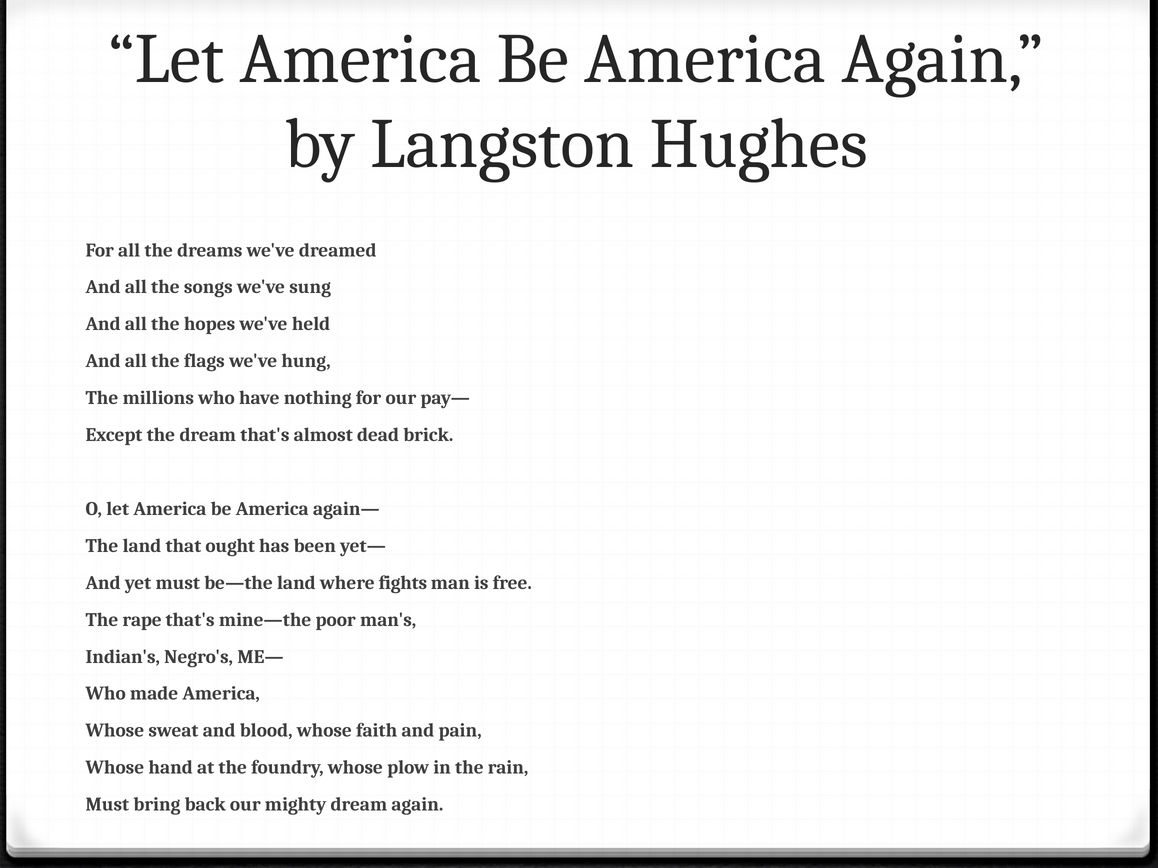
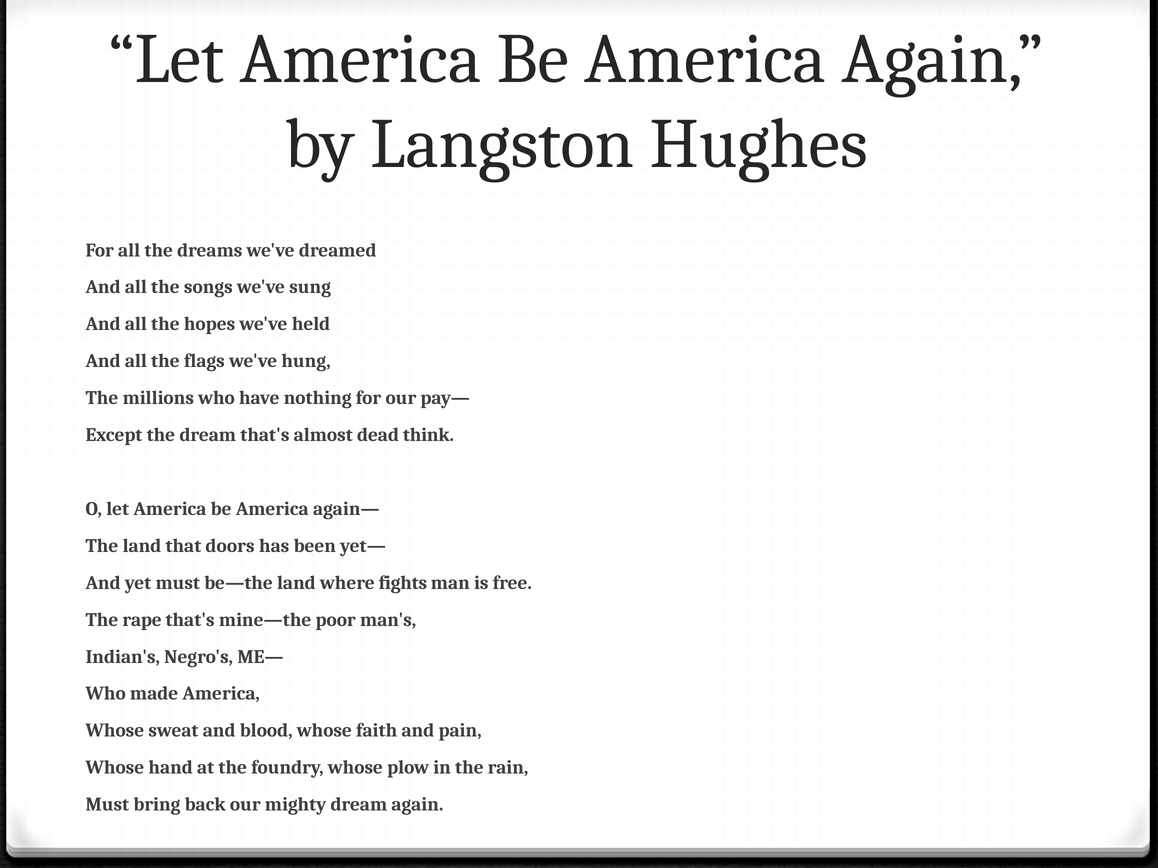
brick: brick -> think
ought: ought -> doors
